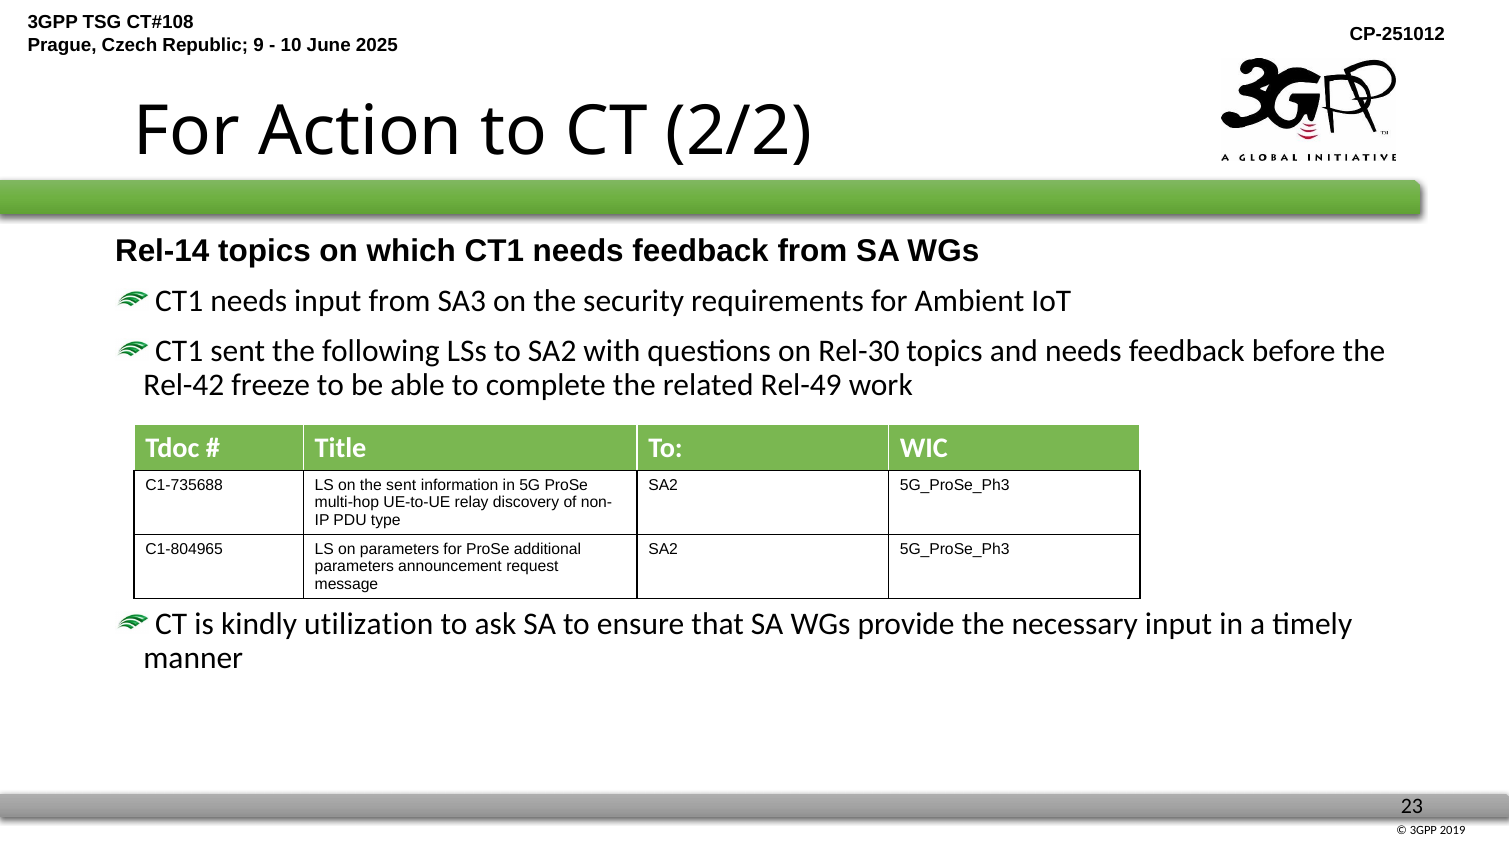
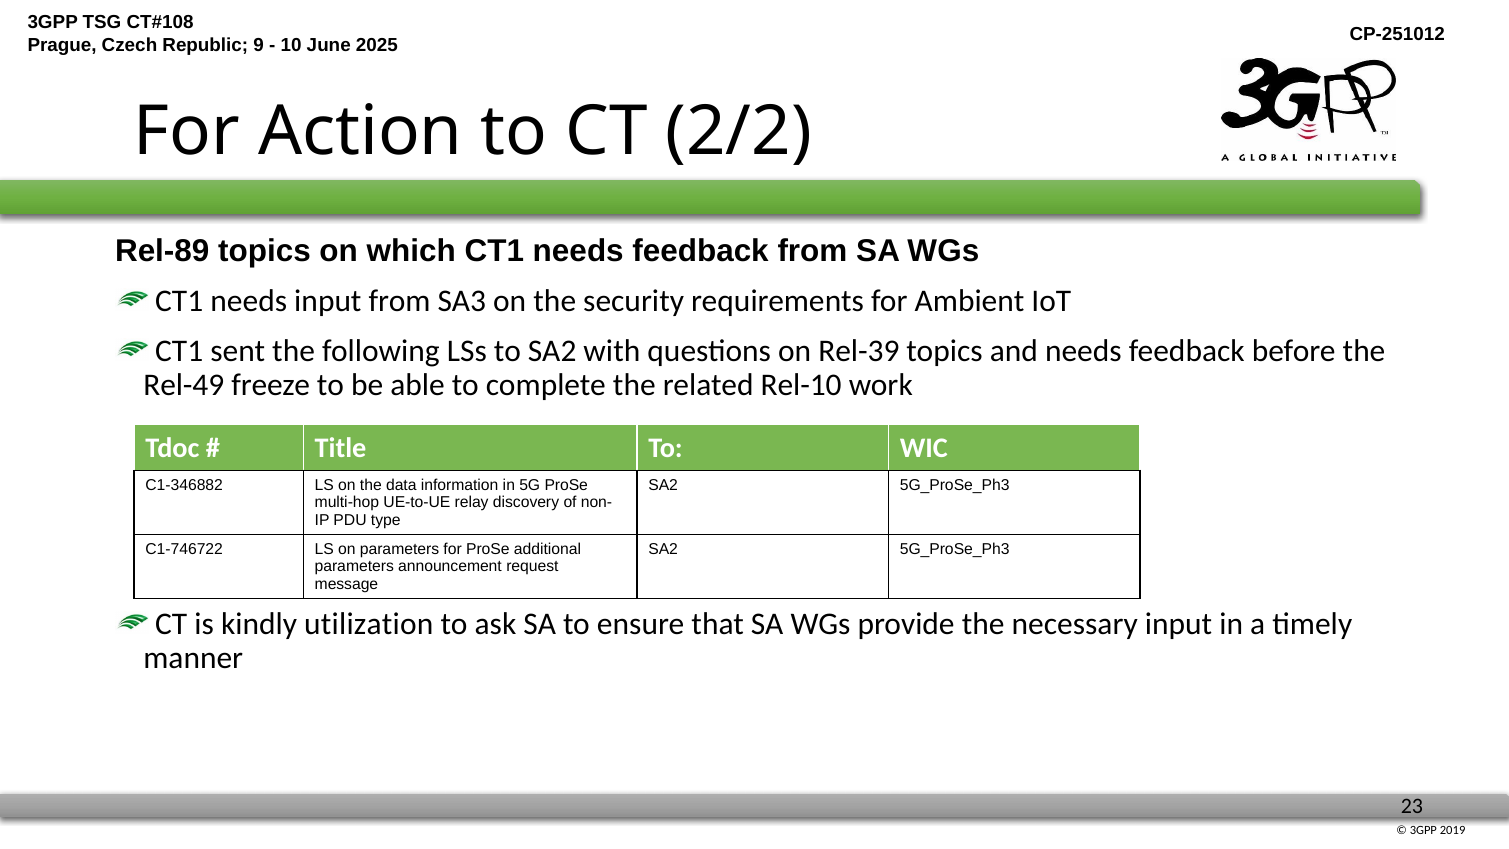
Rel-14: Rel-14 -> Rel-89
Rel-30: Rel-30 -> Rel-39
Rel-42: Rel-42 -> Rel-49
Rel-49: Rel-49 -> Rel-10
C1-735688: C1-735688 -> C1-346882
the sent: sent -> data
C1-804965: C1-804965 -> C1-746722
